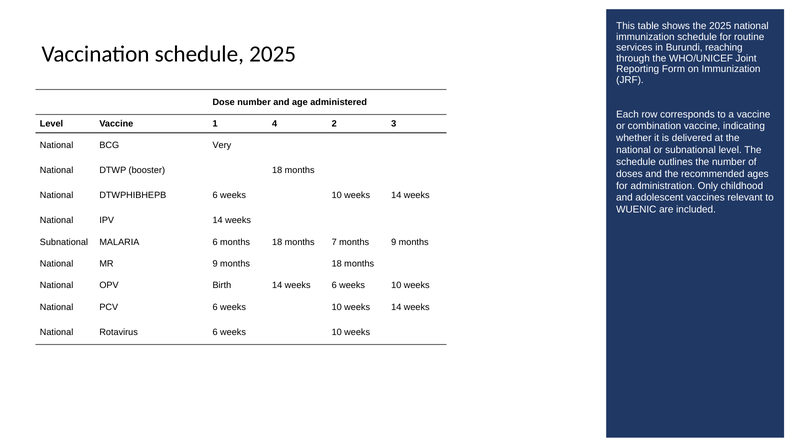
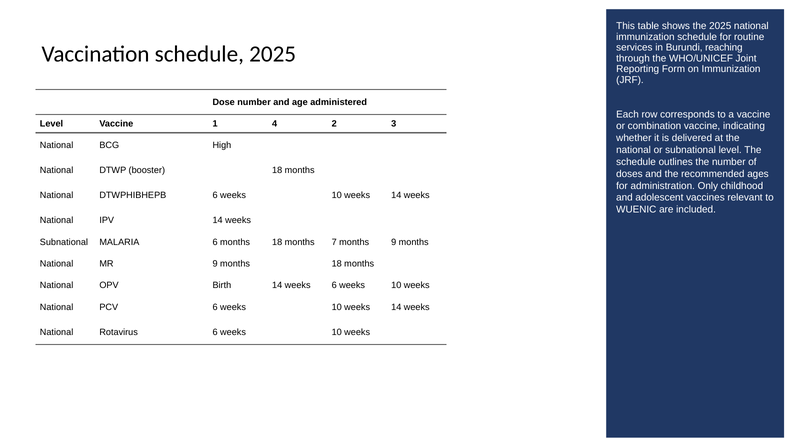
Very: Very -> High
